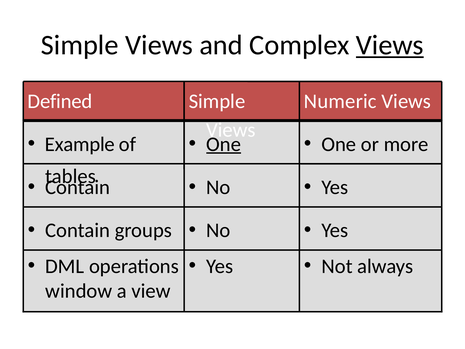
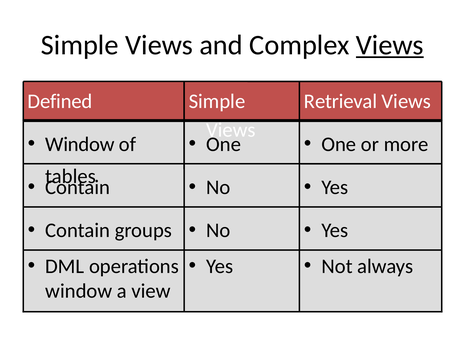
Numeric: Numeric -> Retrieval
Example at (80, 144): Example -> Window
One at (224, 144) underline: present -> none
